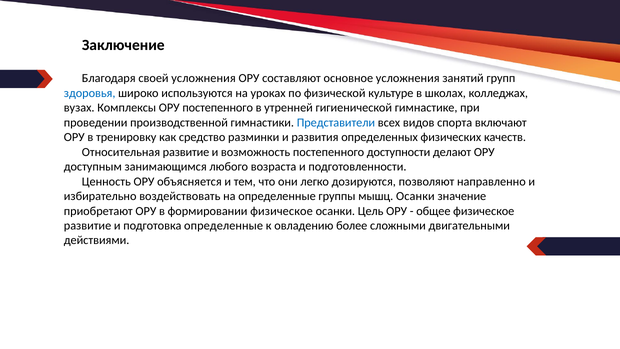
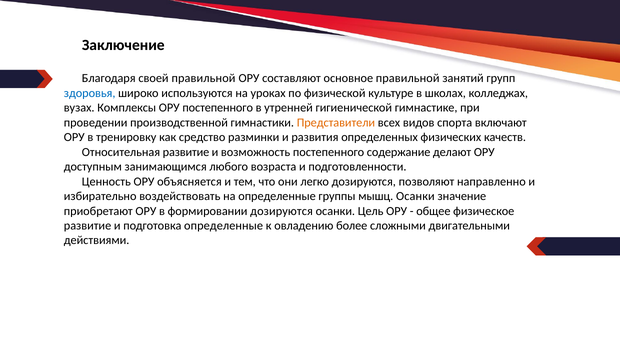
своей усложнения: усложнения -> правильной
основное усложнения: усложнения -> правильной
Представители colour: blue -> orange
доступности: доступности -> содержание
формировании физическое: физическое -> дозируются
